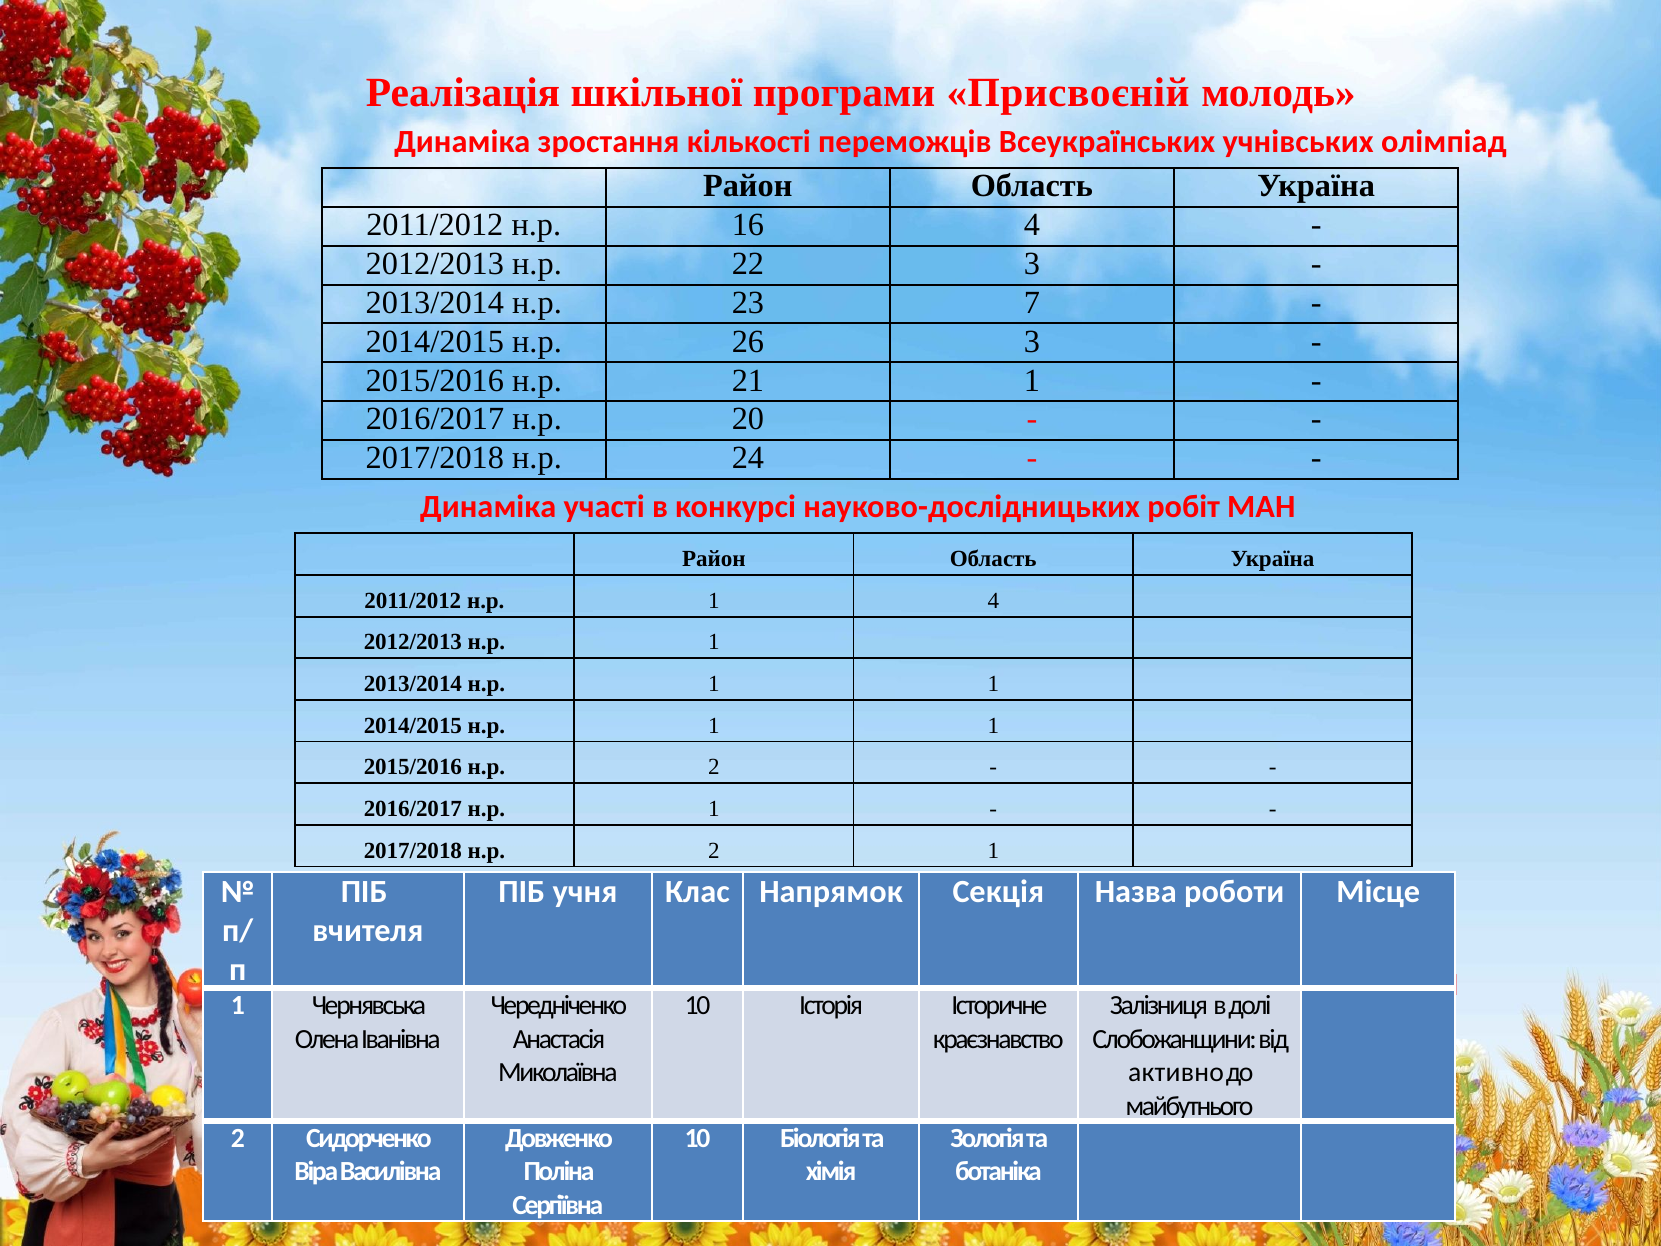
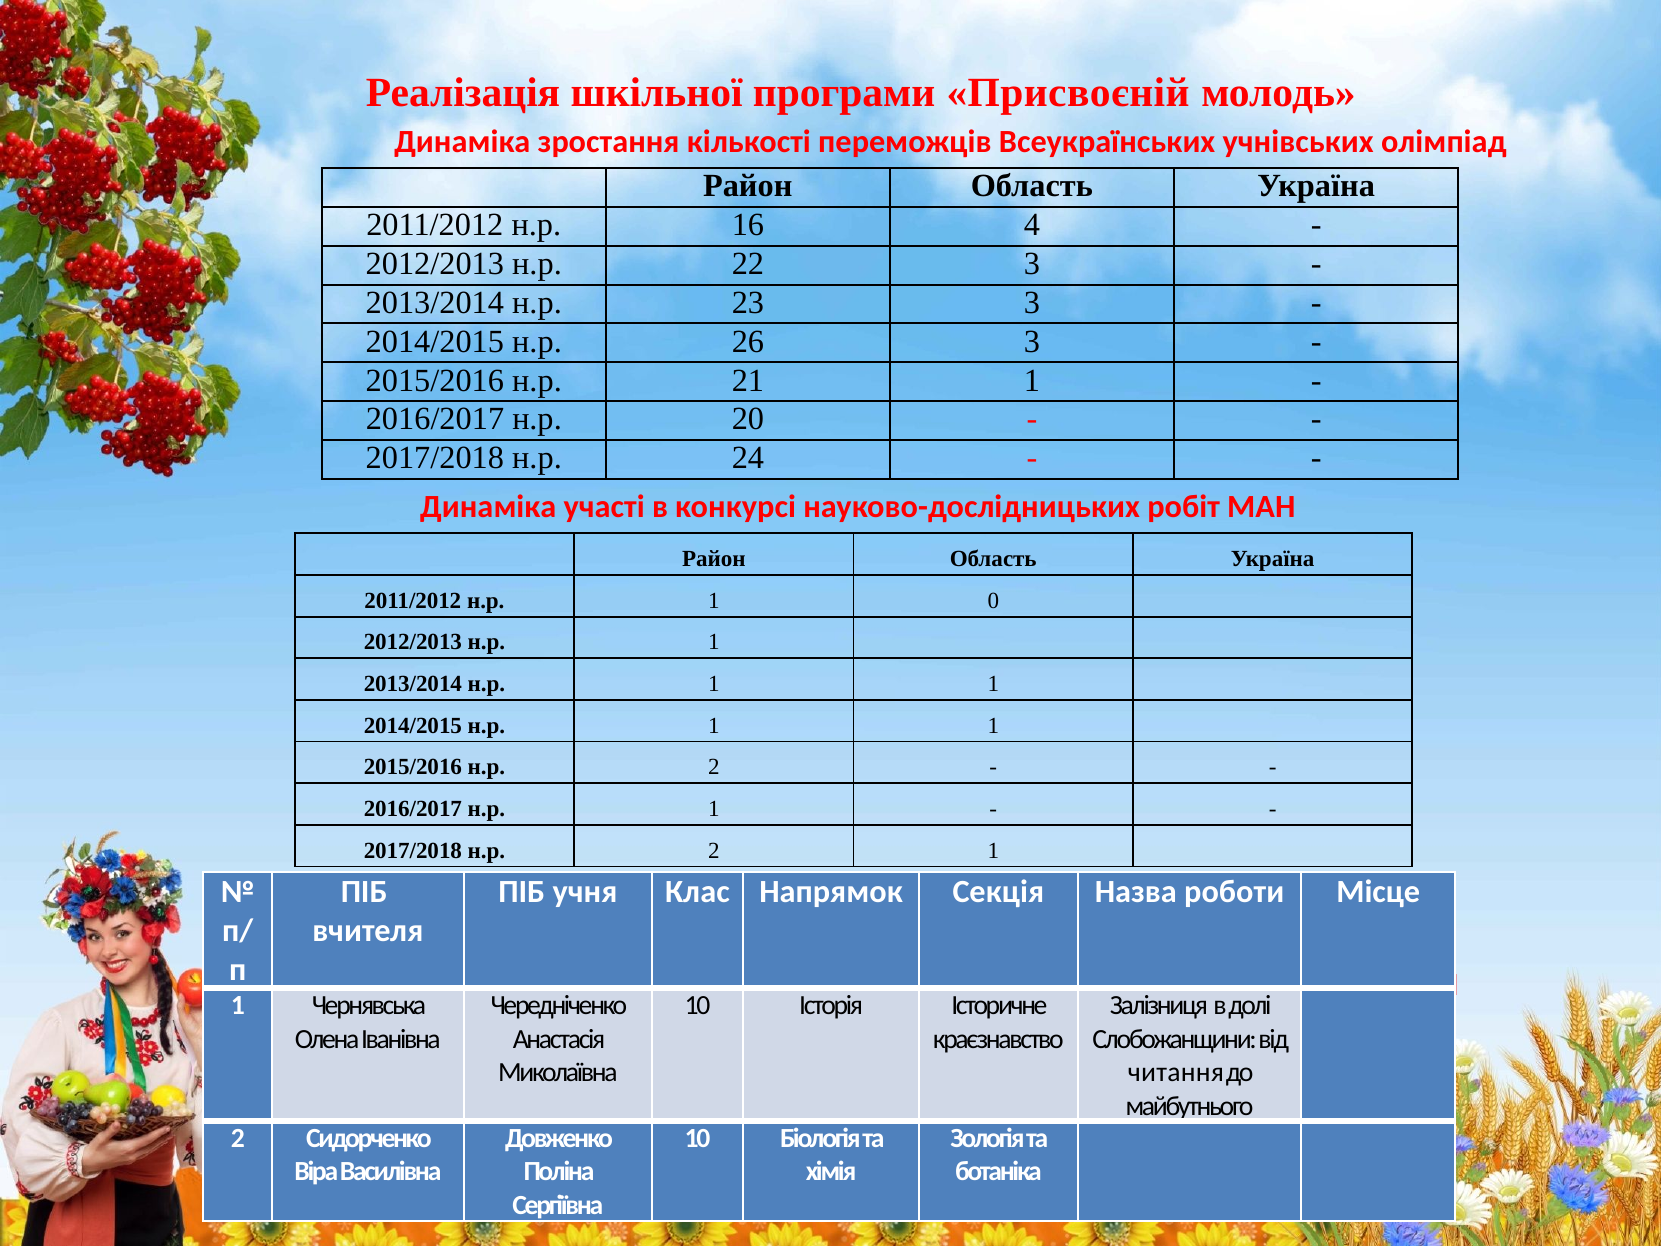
23 7: 7 -> 3
1 4: 4 -> 0
активно: активно -> читання
